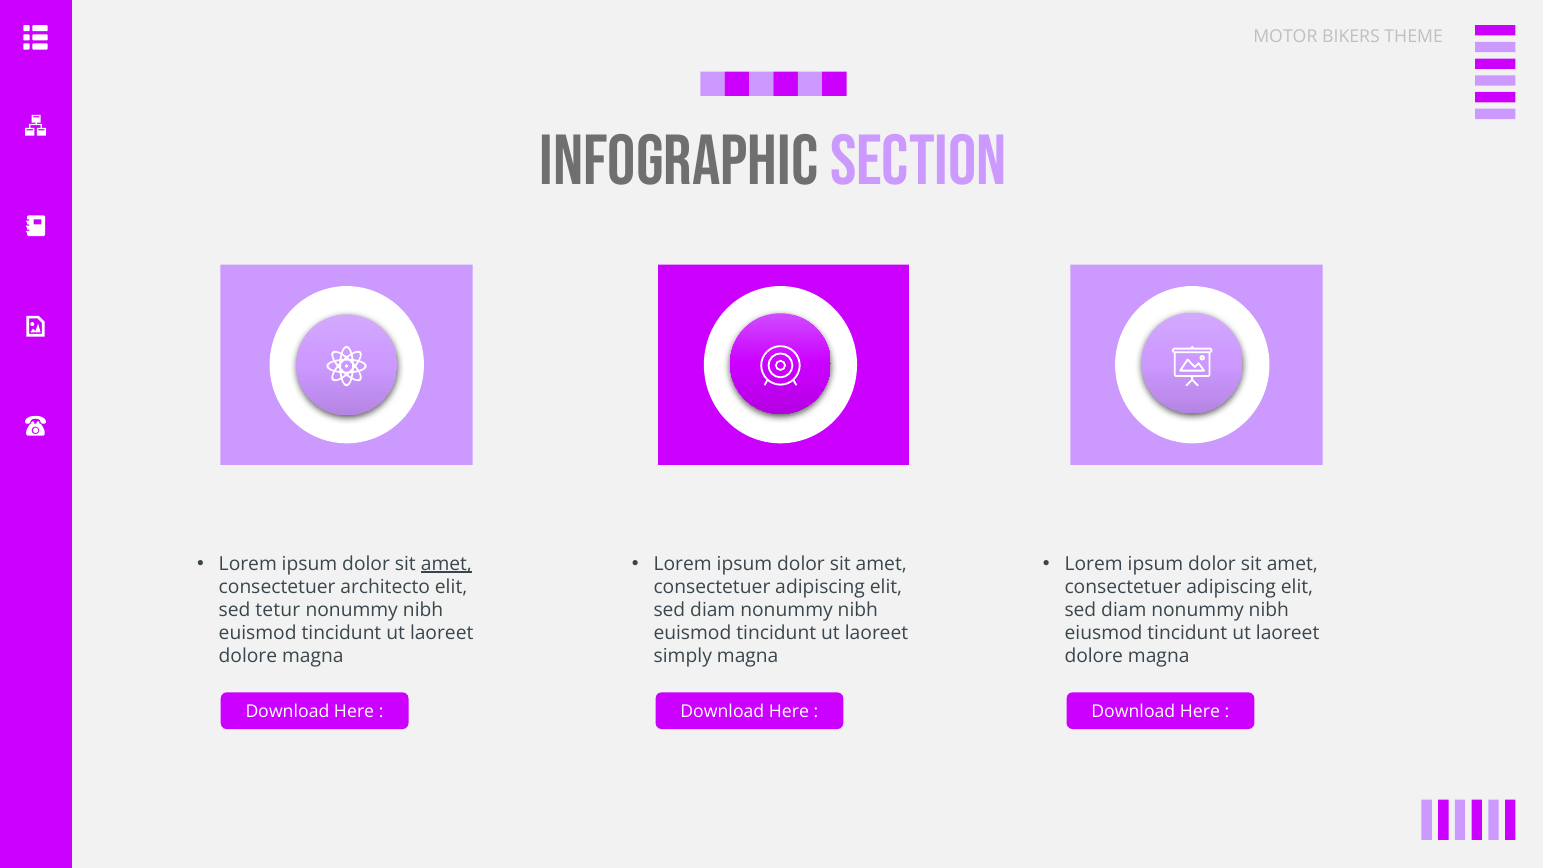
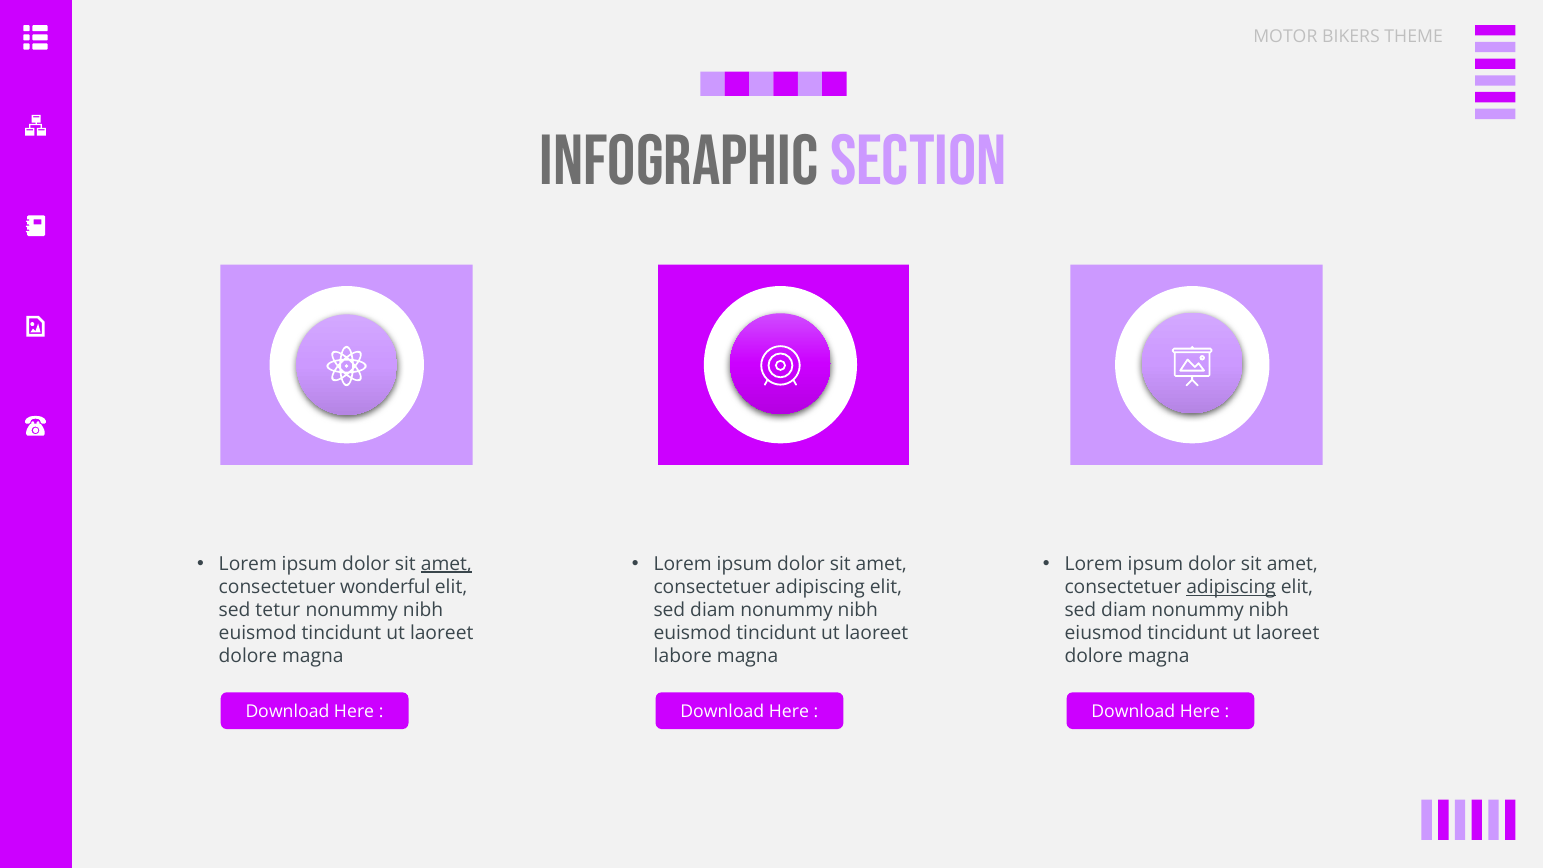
architecto: architecto -> wonderful
adipiscing at (1231, 587) underline: none -> present
simply: simply -> labore
